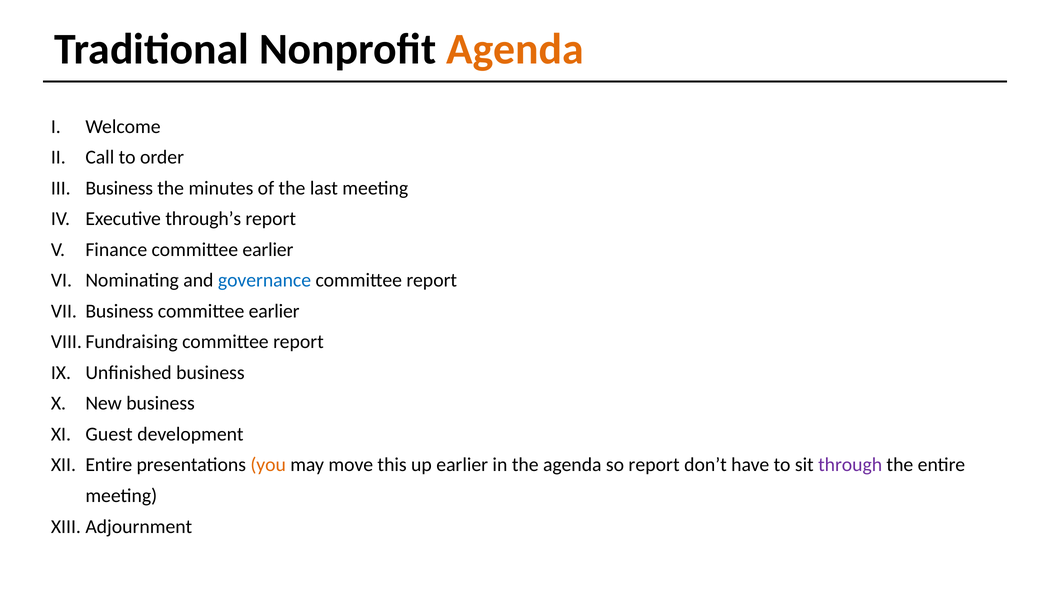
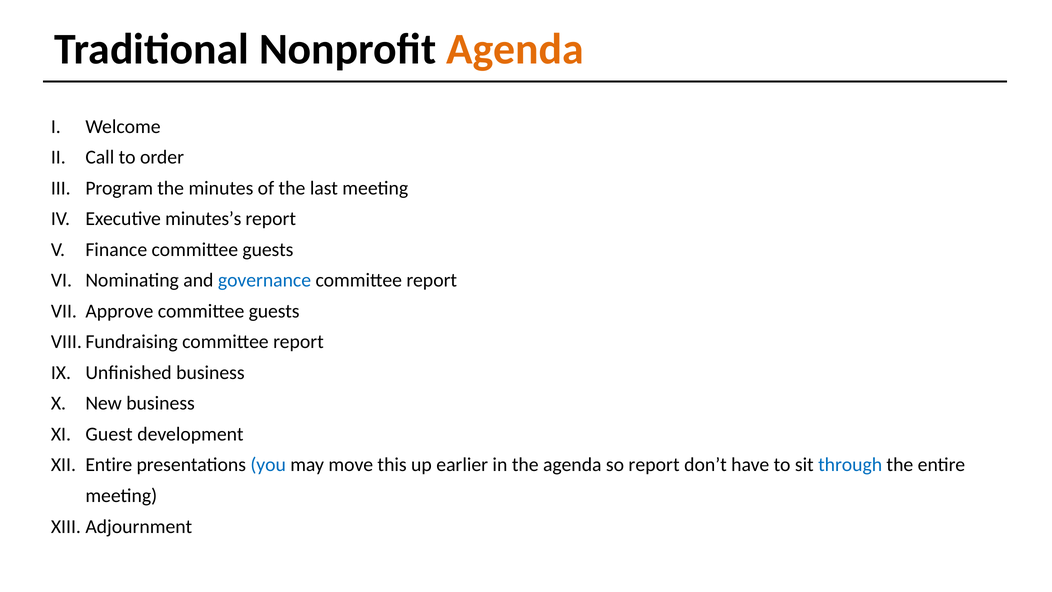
Business at (119, 188): Business -> Program
through’s: through’s -> minutes’s
Finance committee earlier: earlier -> guests
Business at (119, 311): Business -> Approve
earlier at (274, 311): earlier -> guests
you colour: orange -> blue
through colour: purple -> blue
